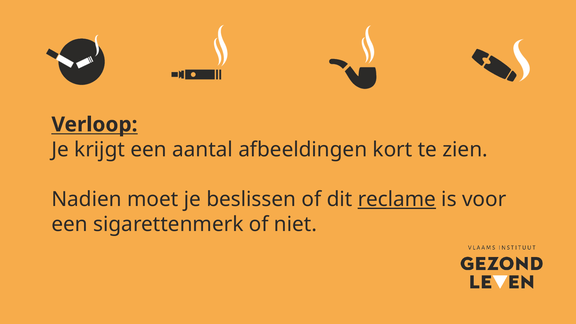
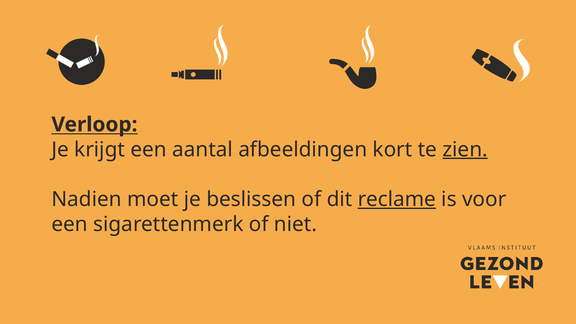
zien underline: none -> present
